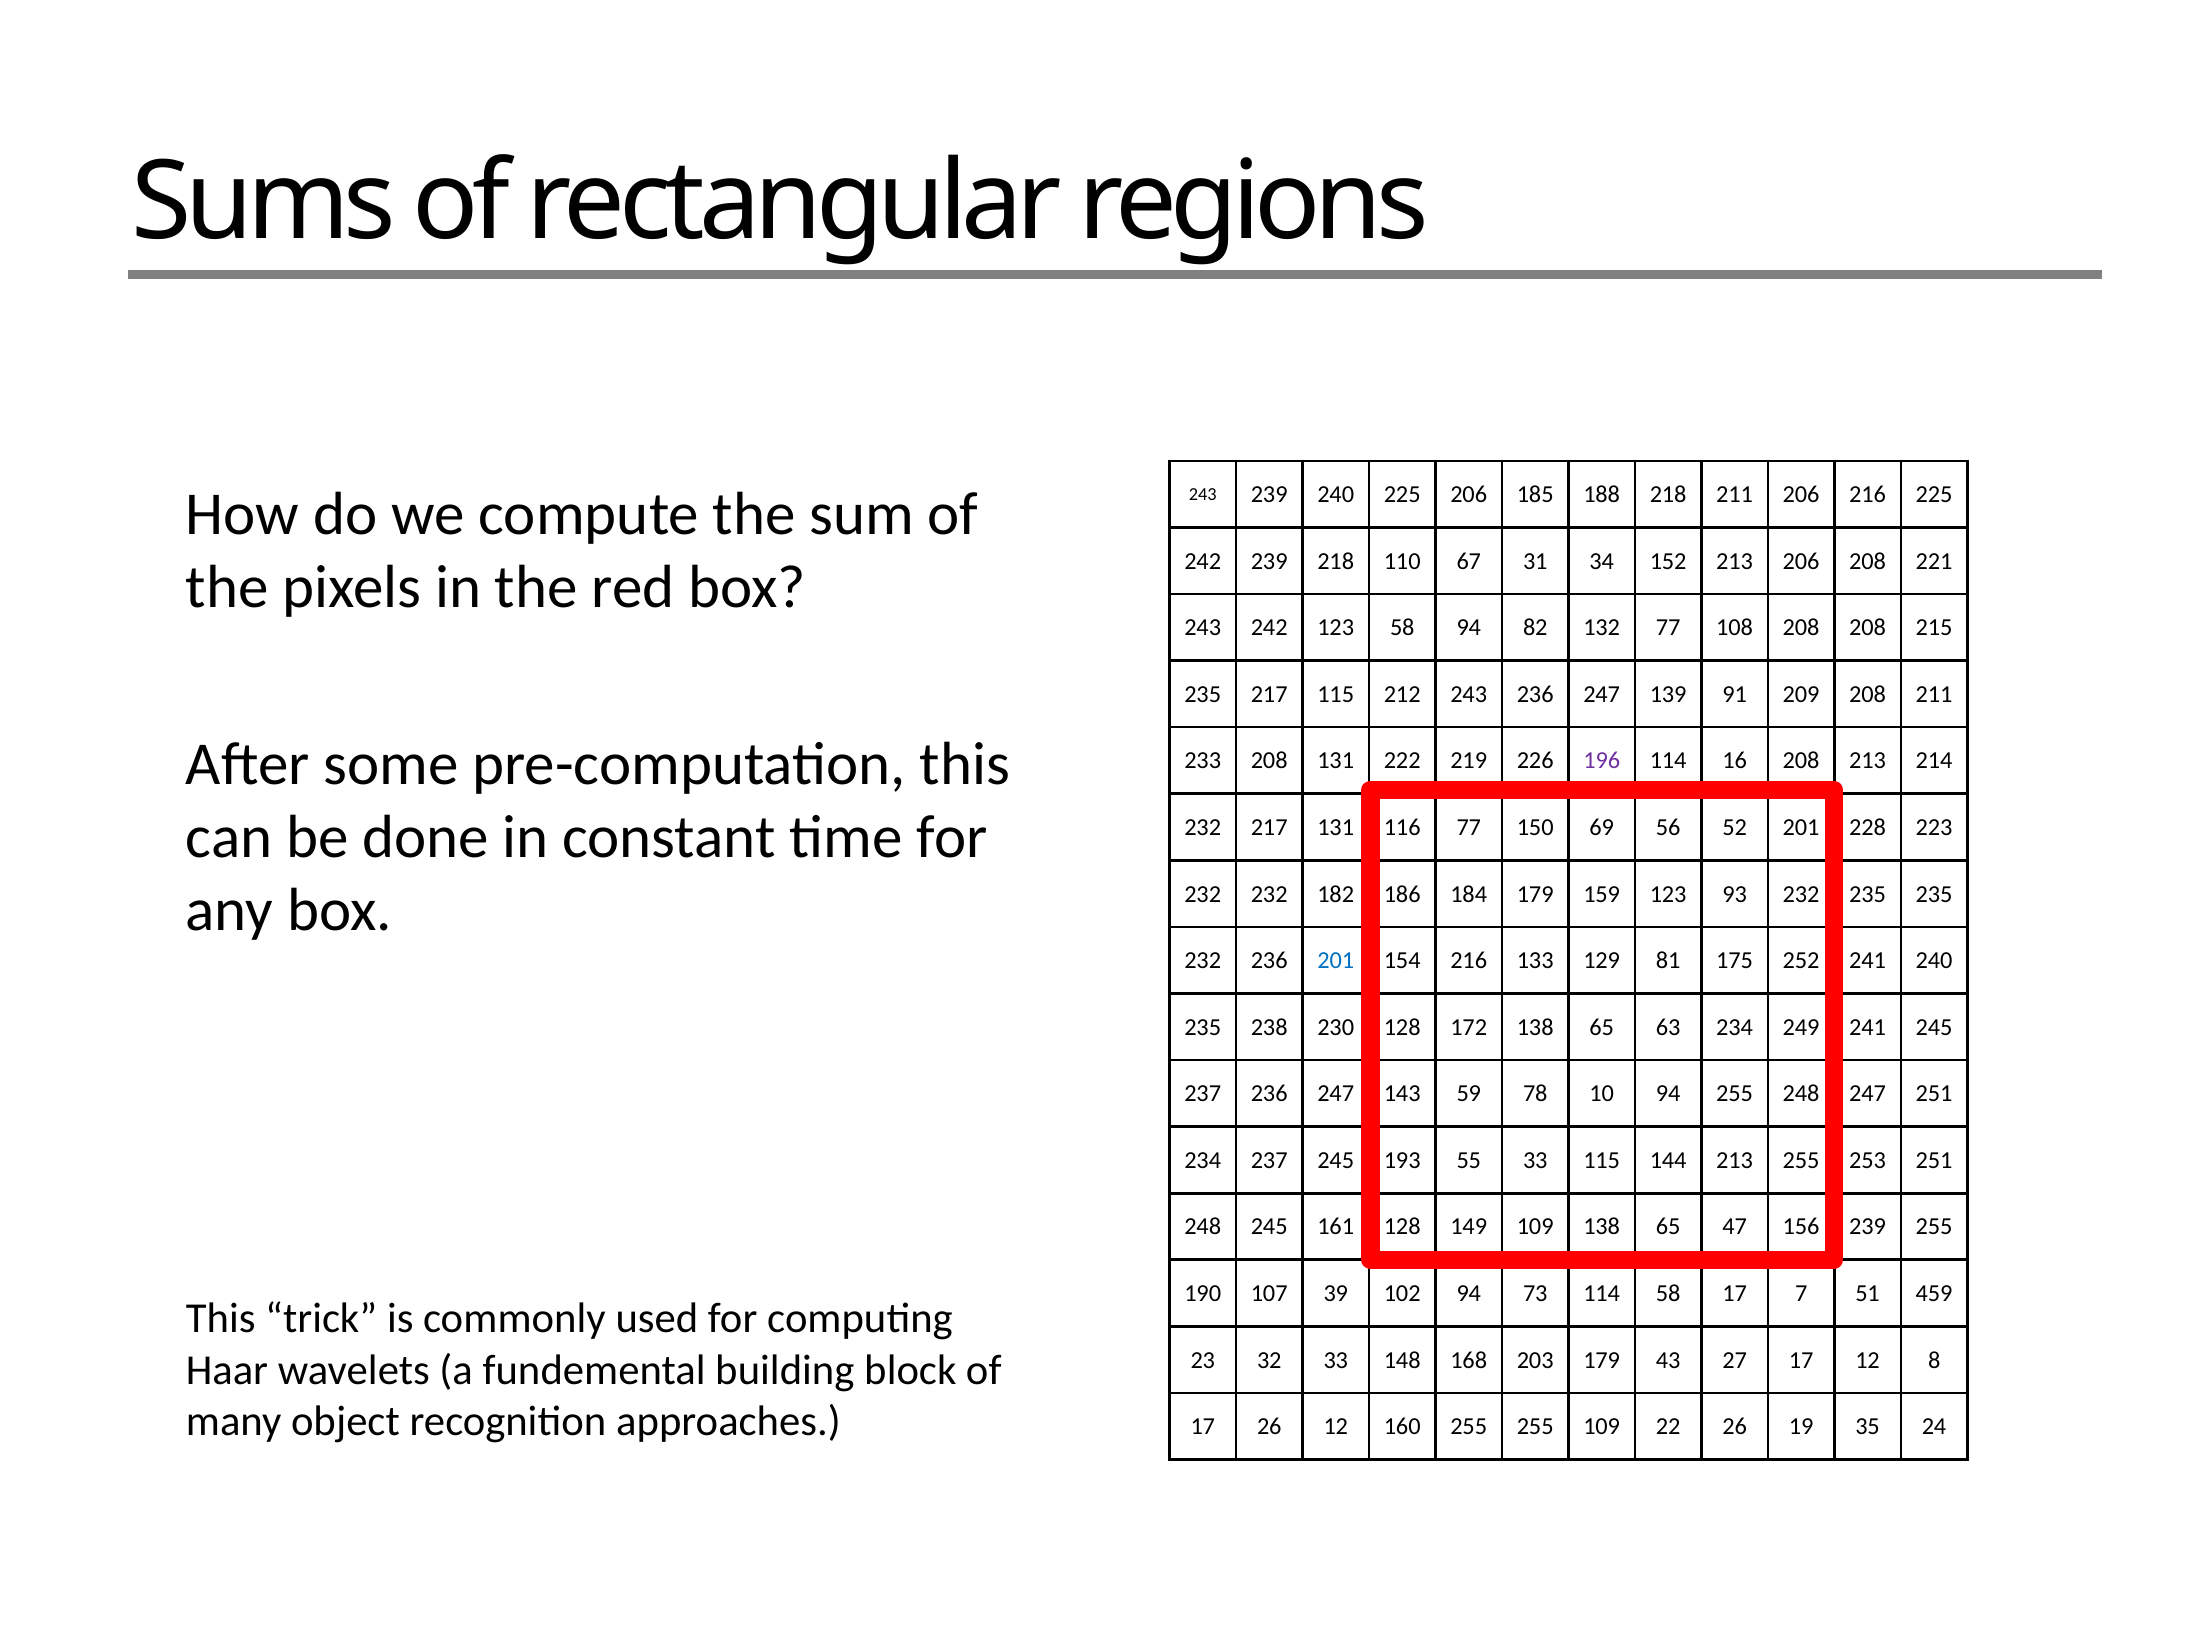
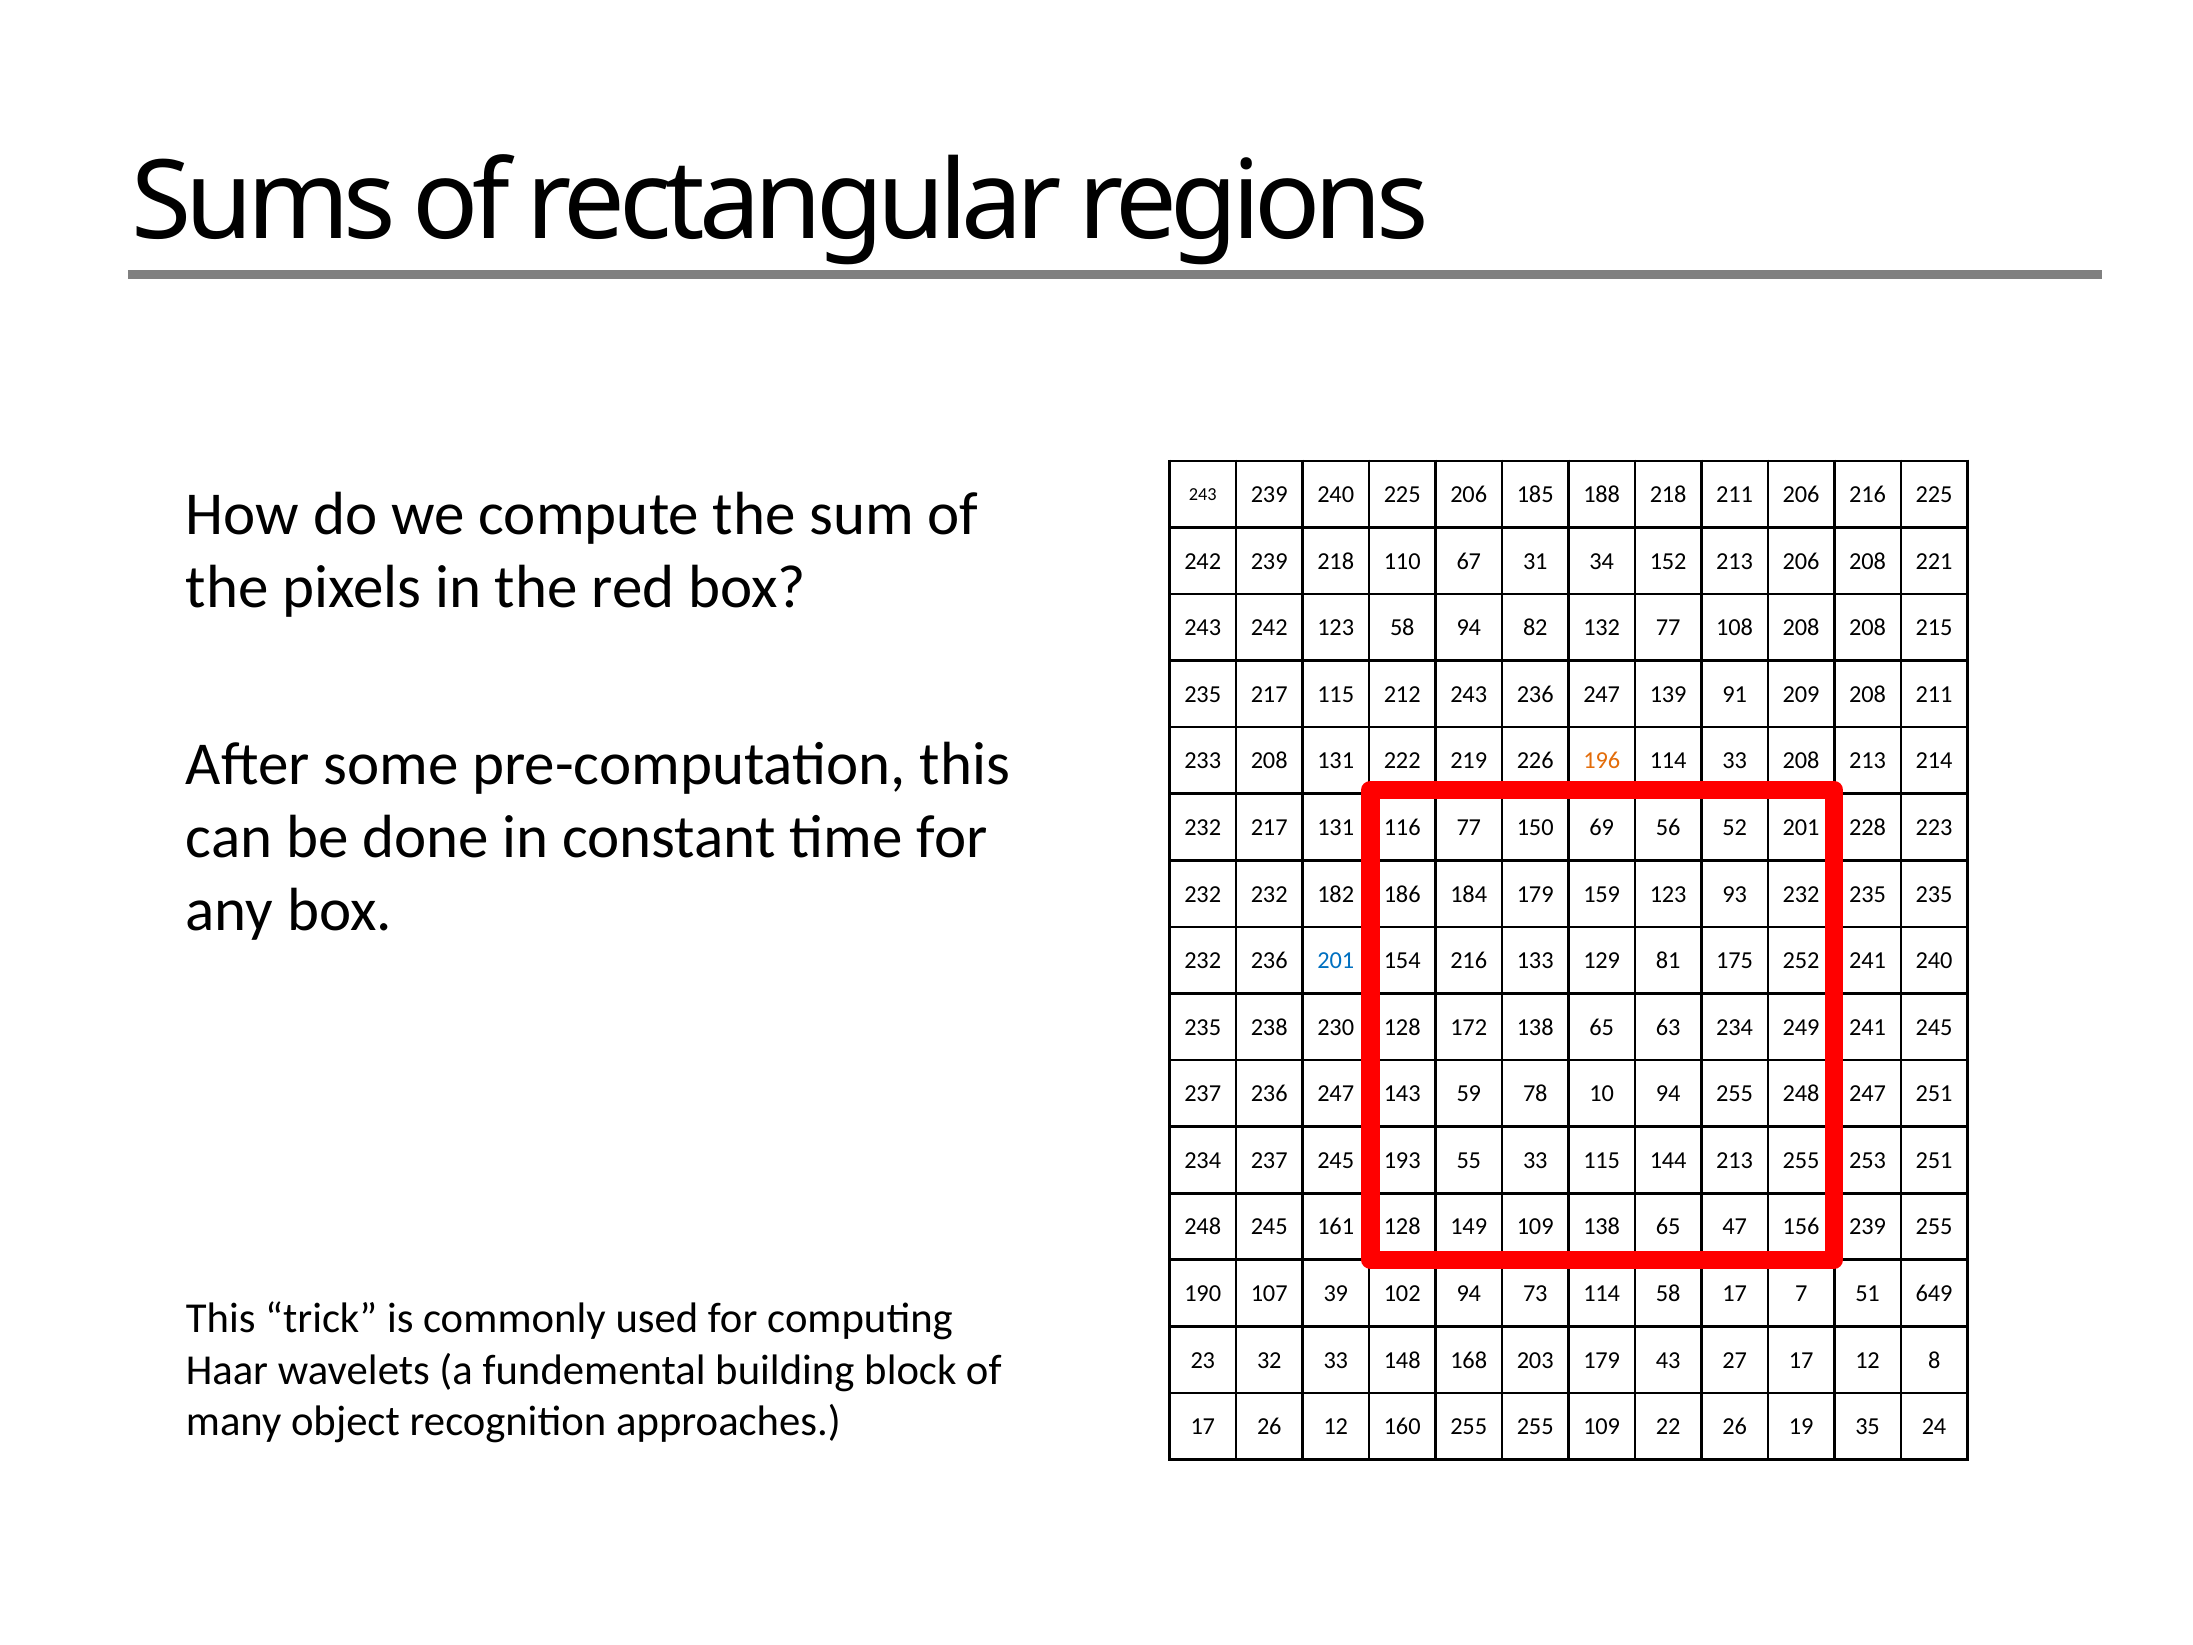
196 colour: purple -> orange
114 16: 16 -> 33
459: 459 -> 649
